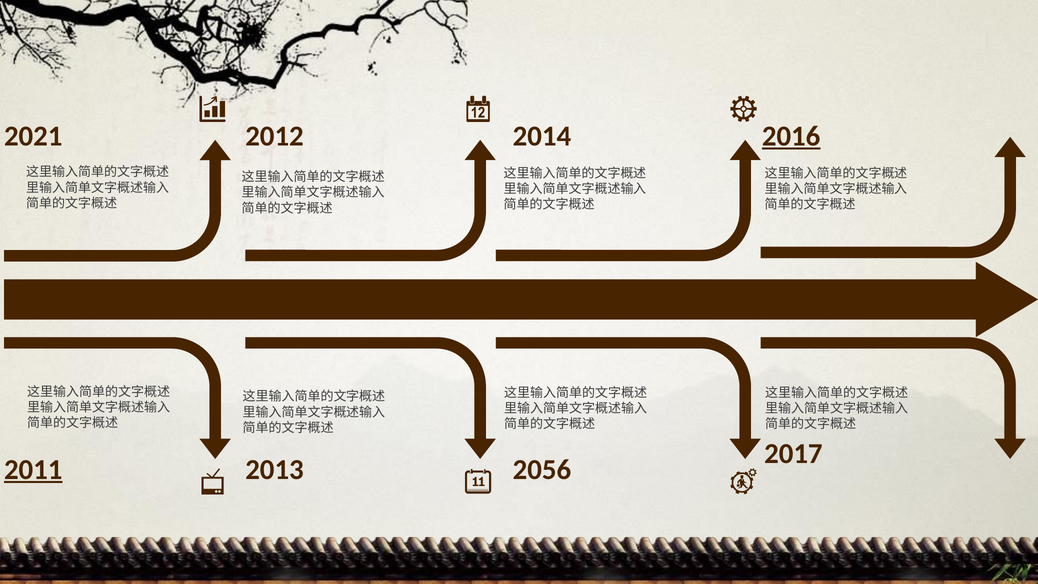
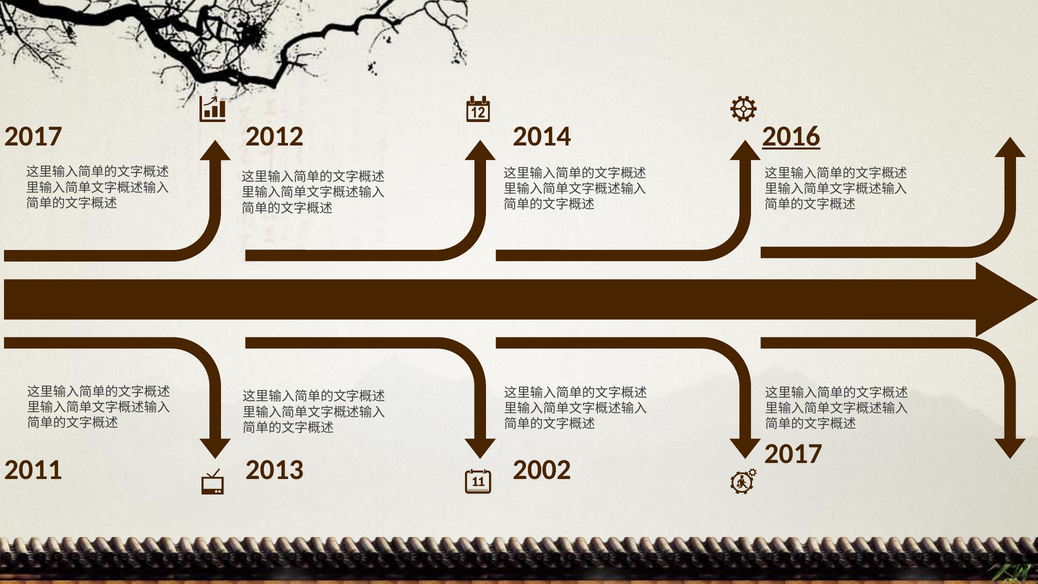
2021 at (33, 136): 2021 -> 2017
2011 underline: present -> none
2056: 2056 -> 2002
